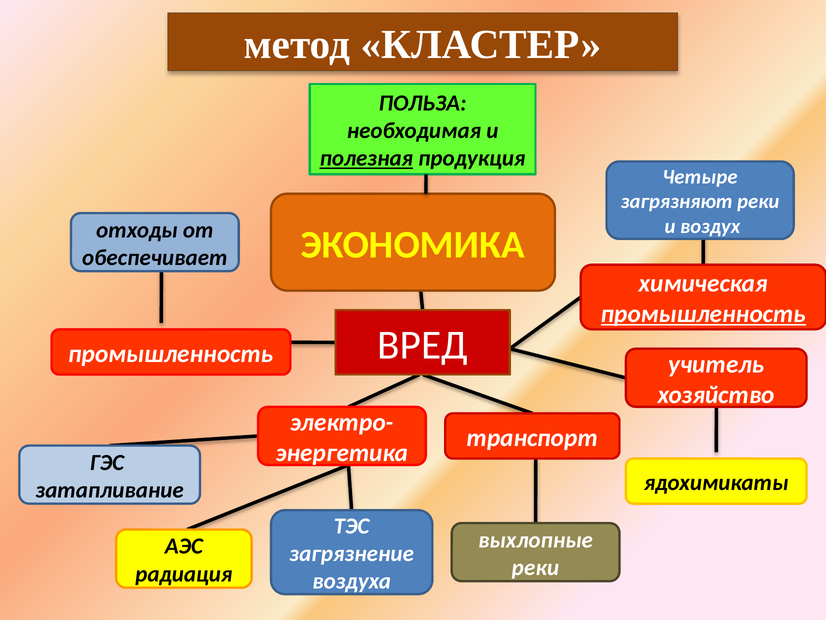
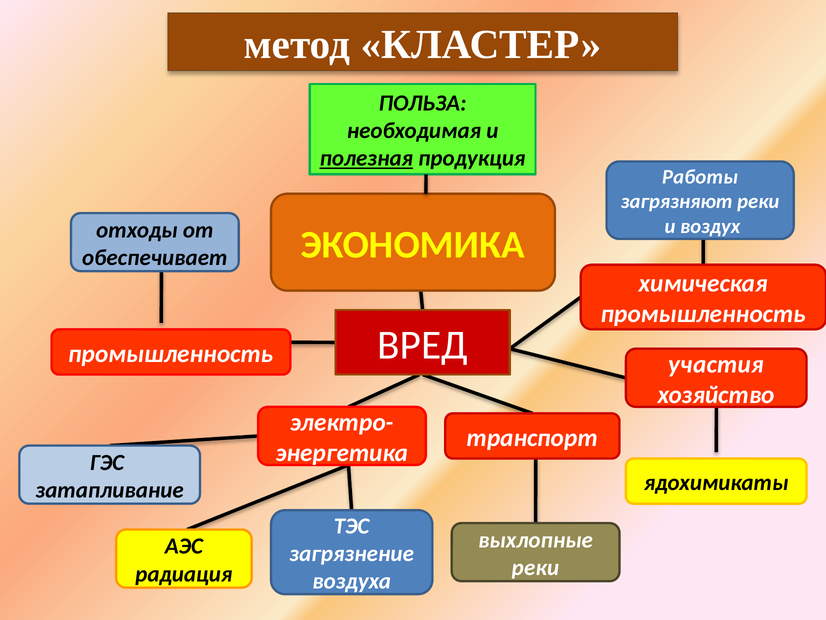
Четыре: Четыре -> Работы
промышленность at (703, 314) underline: present -> none
учитель: учитель -> участия
